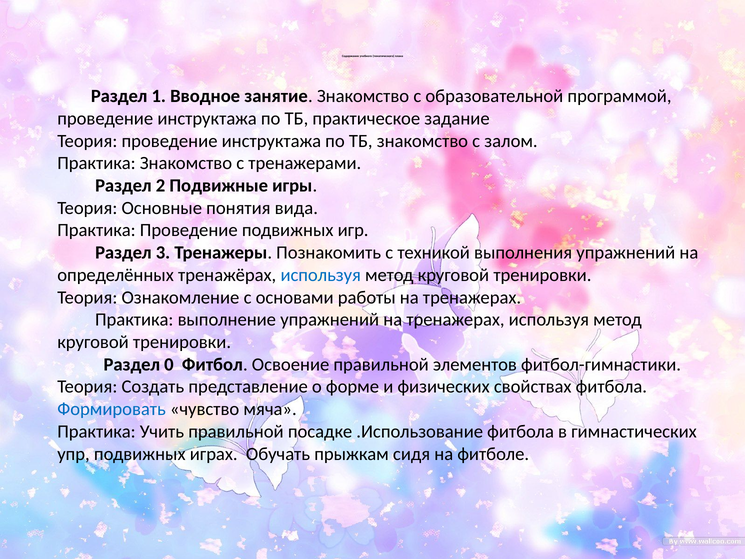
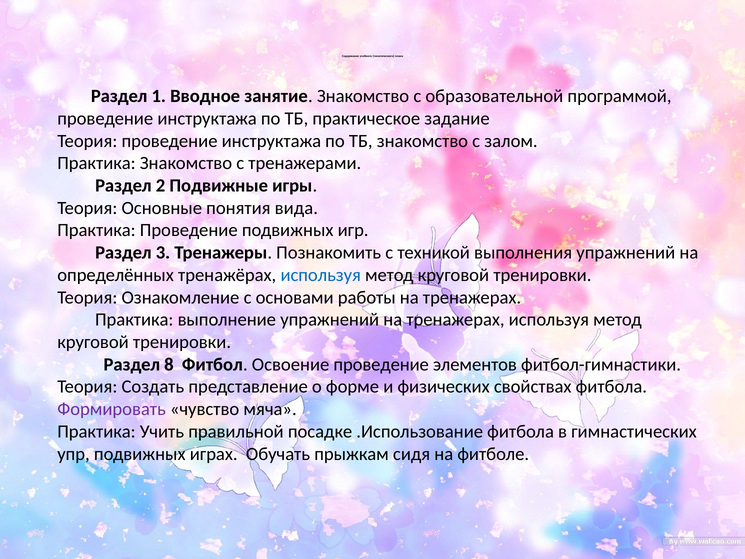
0: 0 -> 8
Освоение правильной: правильной -> проведение
Формировать colour: blue -> purple
